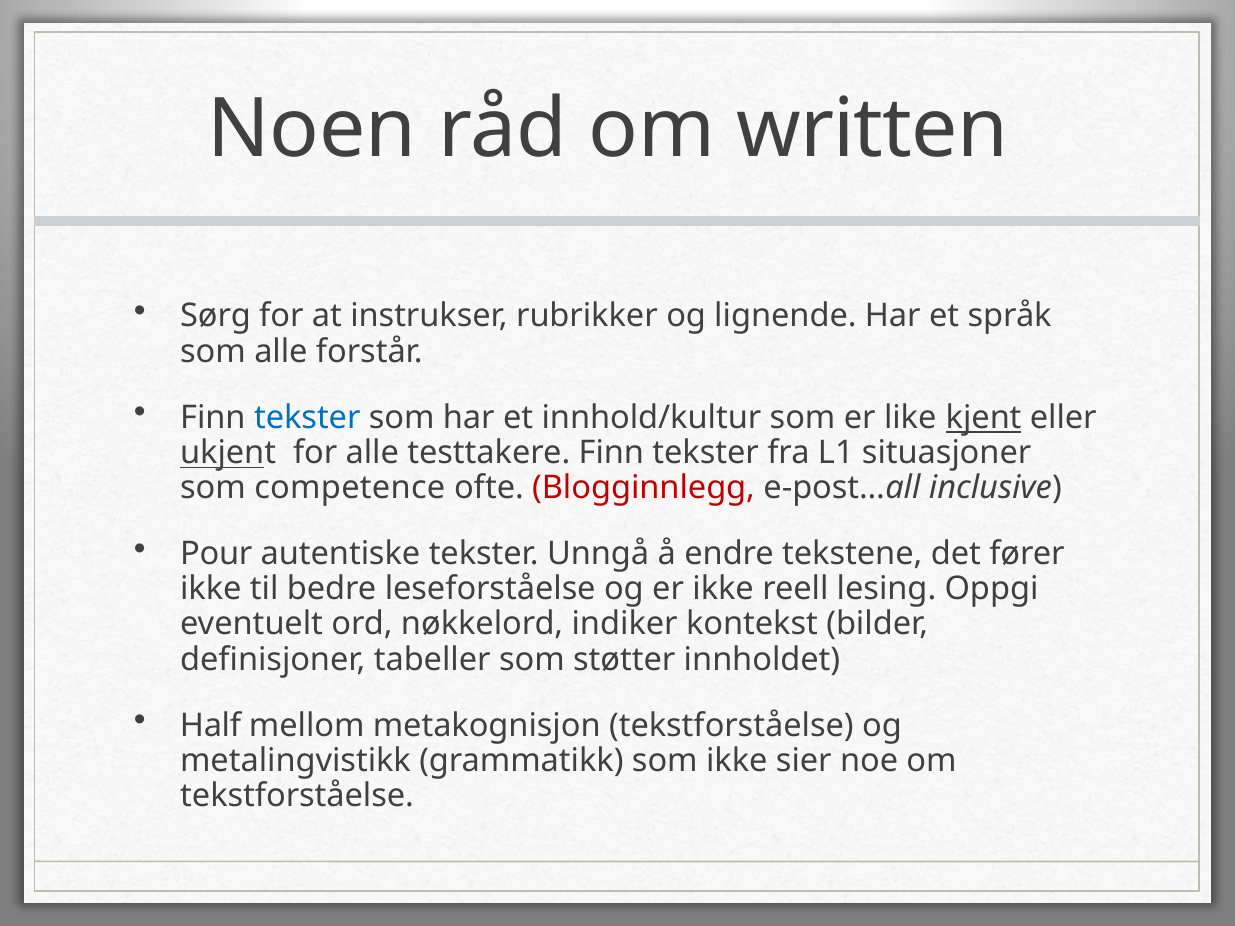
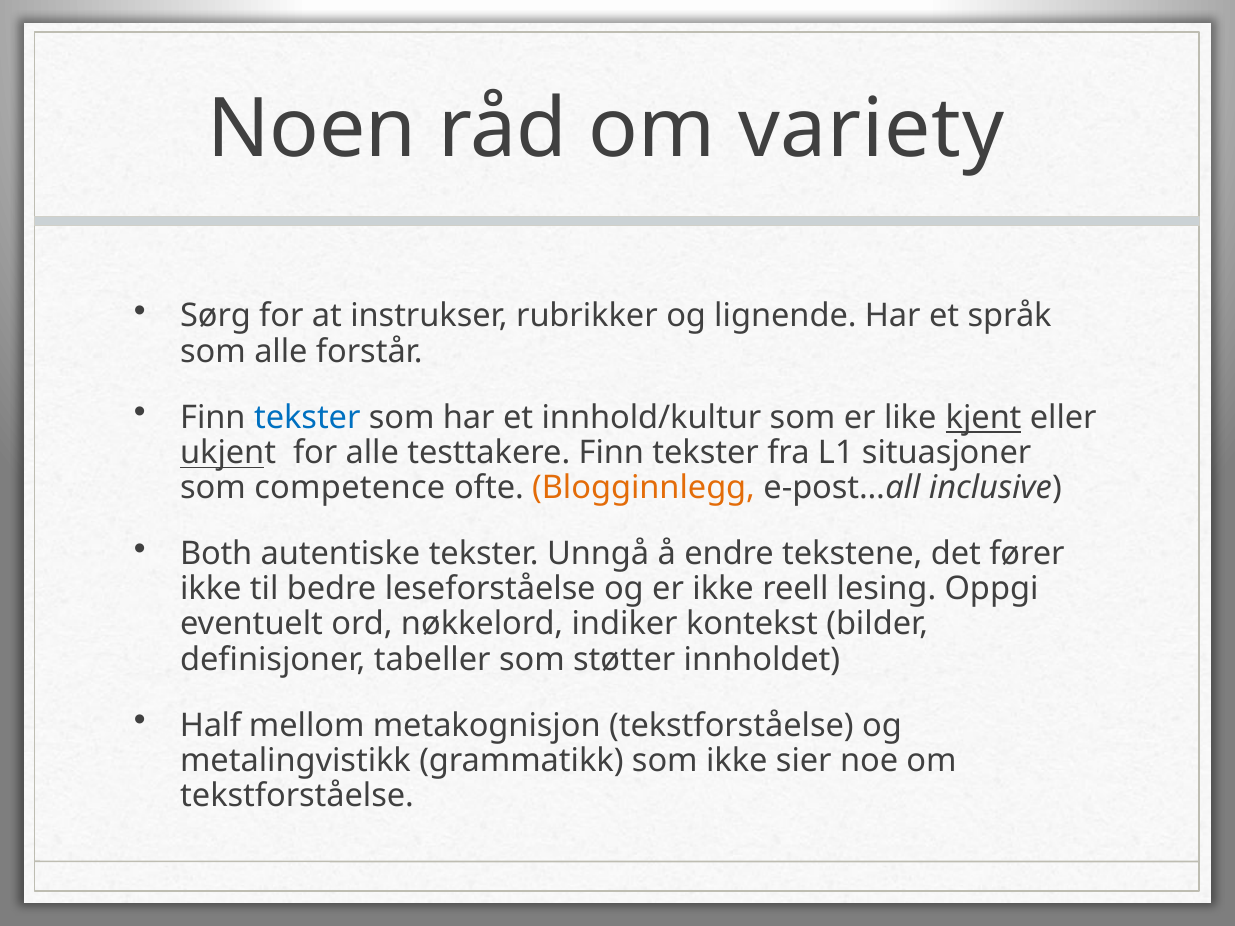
written: written -> variety
Blogginnlegg colour: red -> orange
Pour: Pour -> Both
